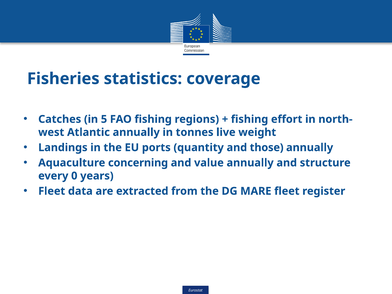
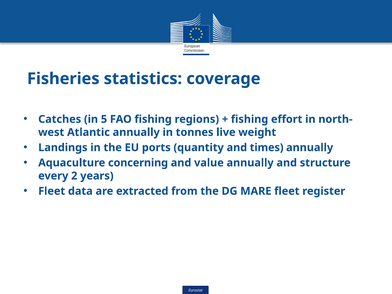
those: those -> times
0: 0 -> 2
